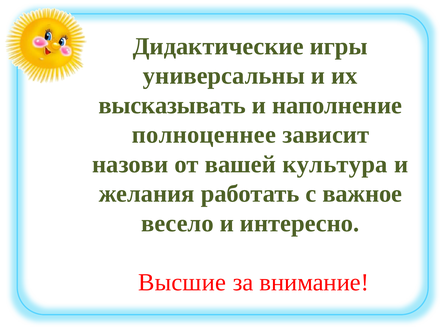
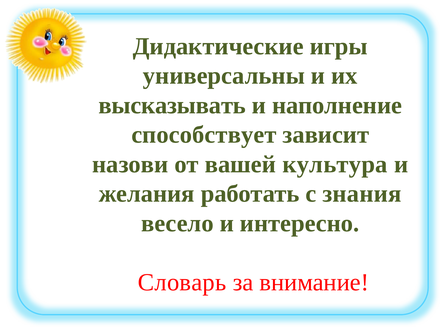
полноценнее: полноценнее -> способствует
важное: важное -> знания
Высшие: Высшие -> Словарь
